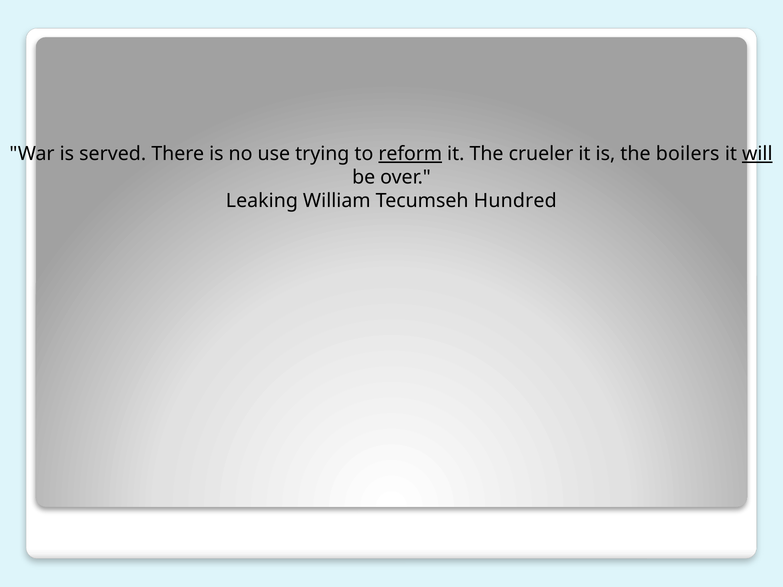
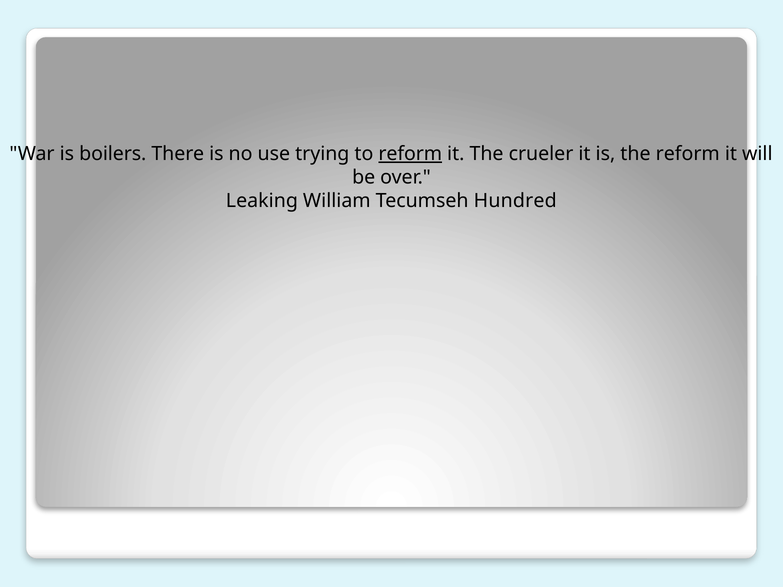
served: served -> boilers
the boilers: boilers -> reform
will underline: present -> none
